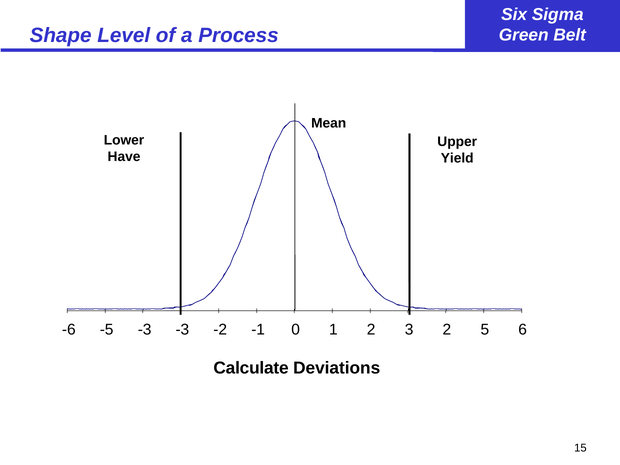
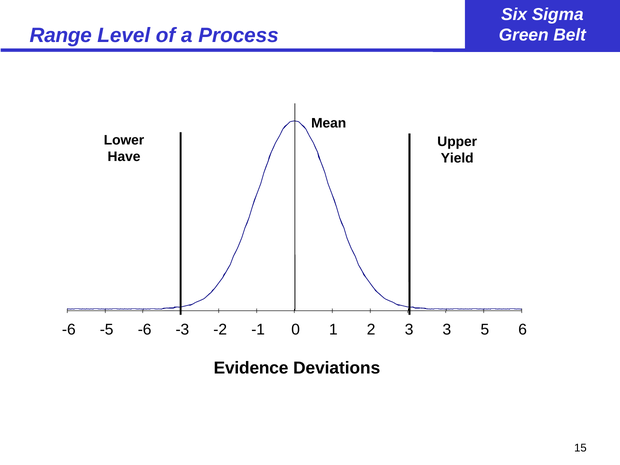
Shape: Shape -> Range
-5 -3: -3 -> -6
3 2: 2 -> 3
Calculate: Calculate -> Evidence
